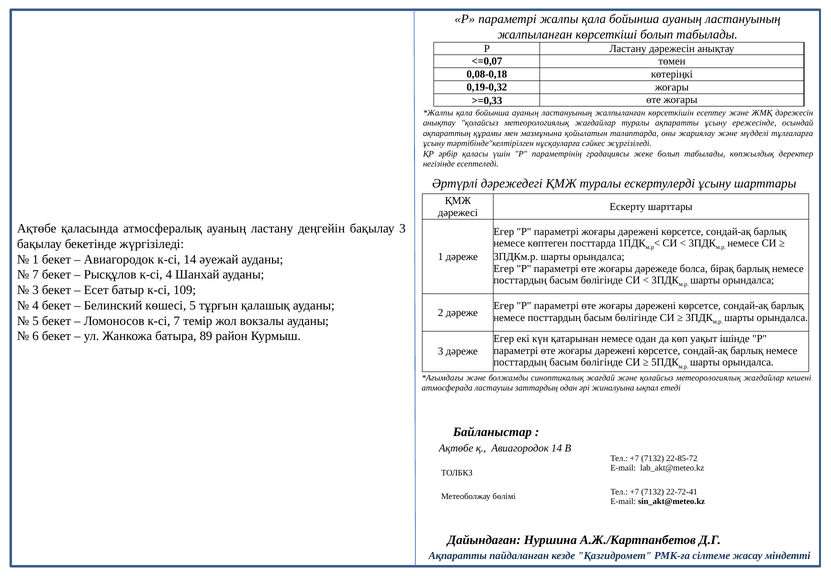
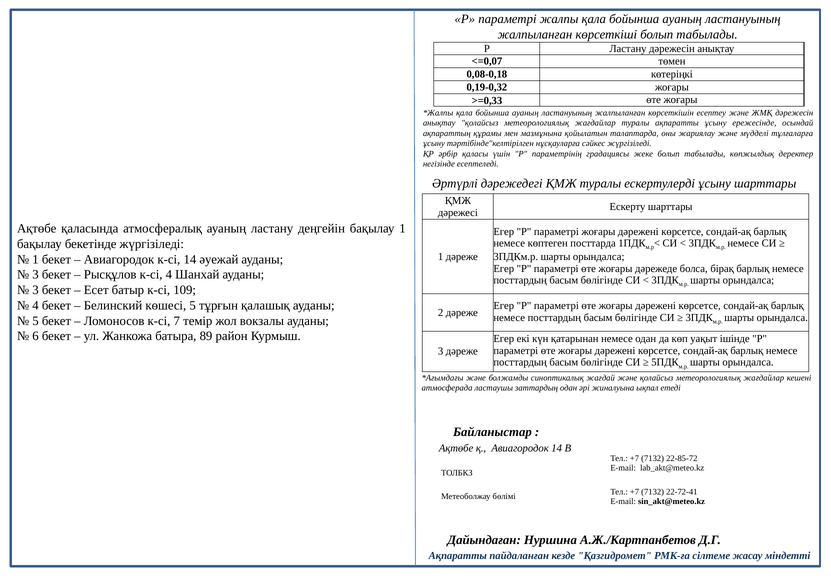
бақылау 3: 3 -> 1
7 at (36, 274): 7 -> 3
